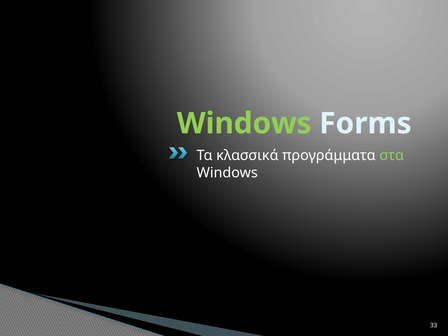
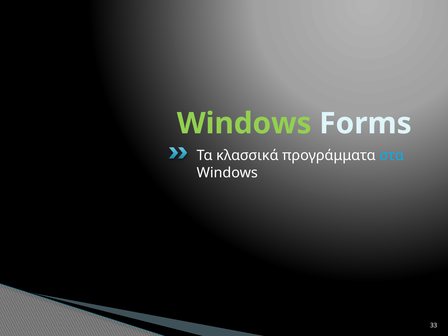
στα colour: light green -> light blue
